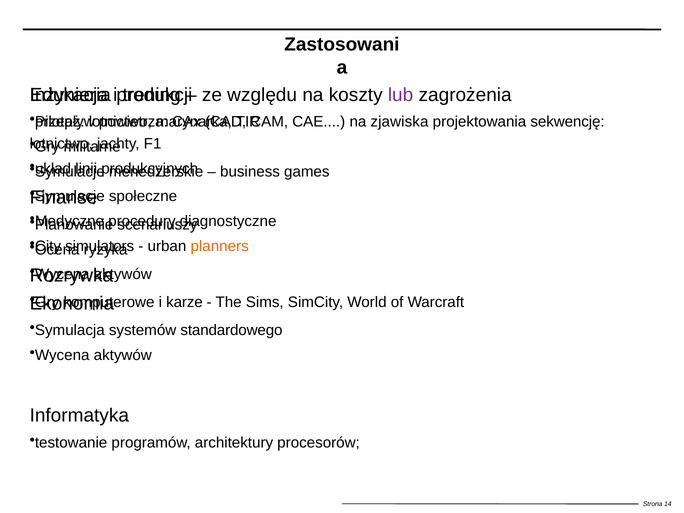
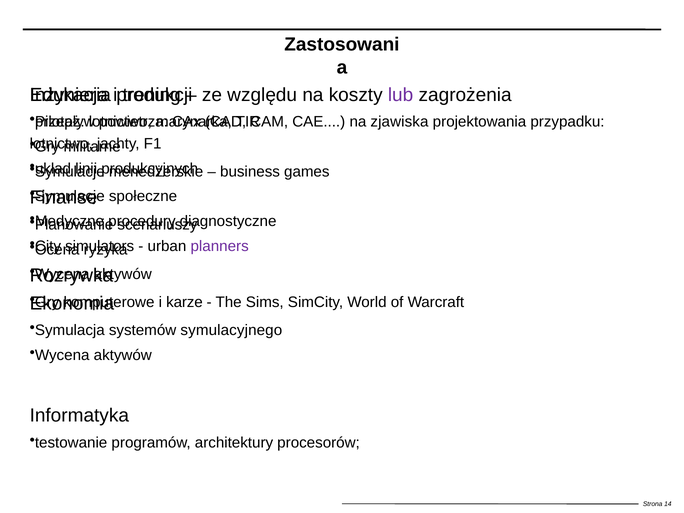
sekwencję: sekwencję -> przypadku
planners colour: orange -> purple
standardowego: standardowego -> symulacyjnego
